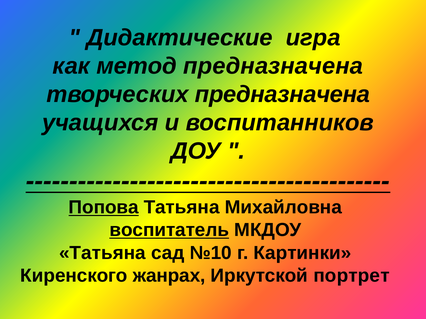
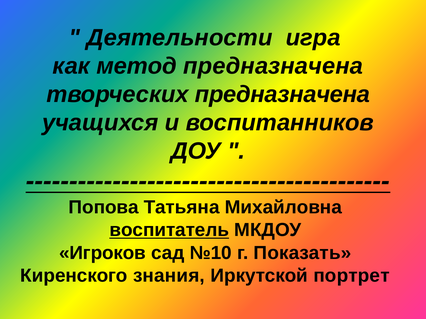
Дидактические: Дидактические -> Деятельности
Попова underline: present -> none
Татьяна at (102, 253): Татьяна -> Игроков
Картинки: Картинки -> Показать
жанрах: жанрах -> знания
